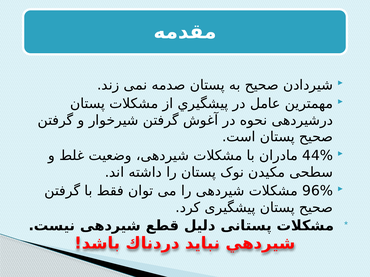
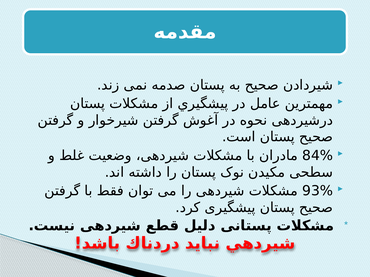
44%: 44% -> 84%
96%: 96% -> 93%
